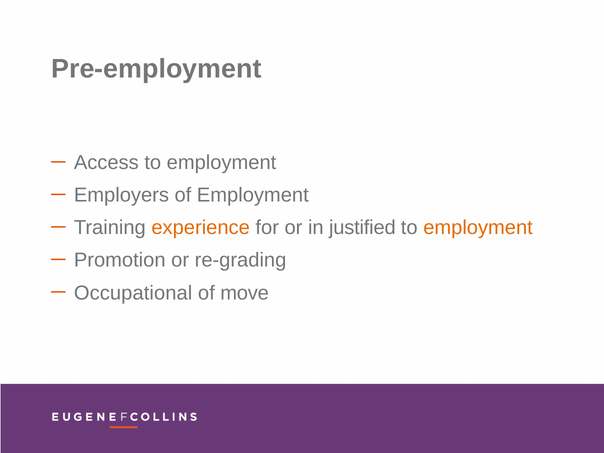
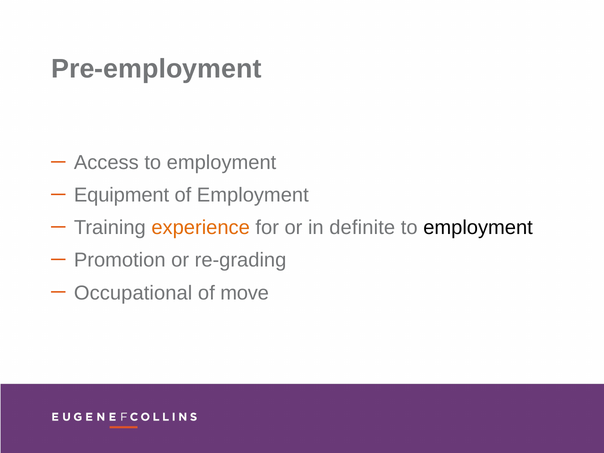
Employers: Employers -> Equipment
justified: justified -> definite
employment at (478, 228) colour: orange -> black
